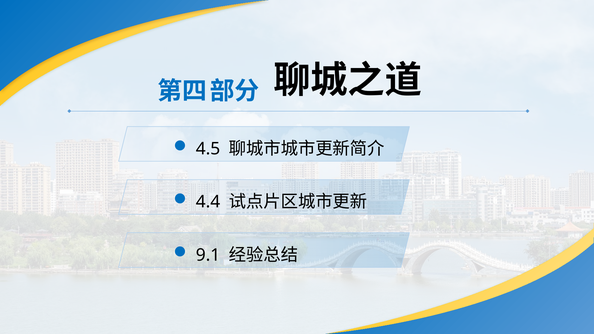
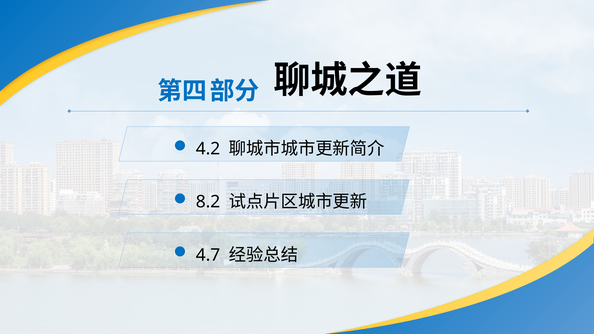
4.5: 4.5 -> 4.2
4.4: 4.4 -> 8.2
9.1: 9.1 -> 4.7
